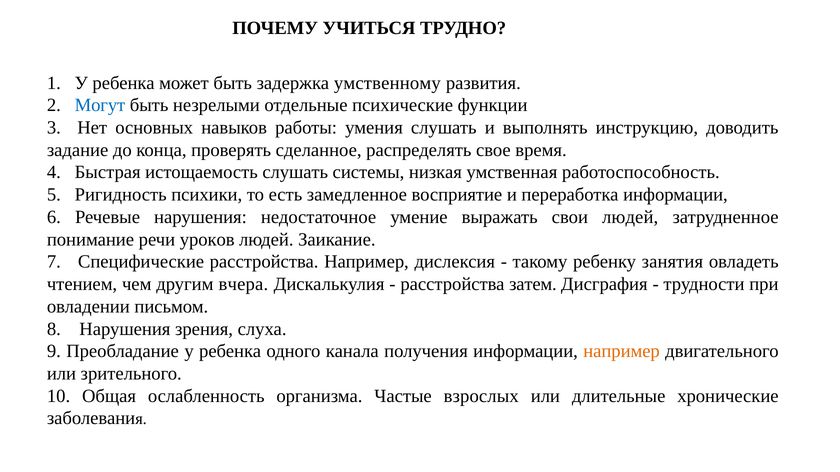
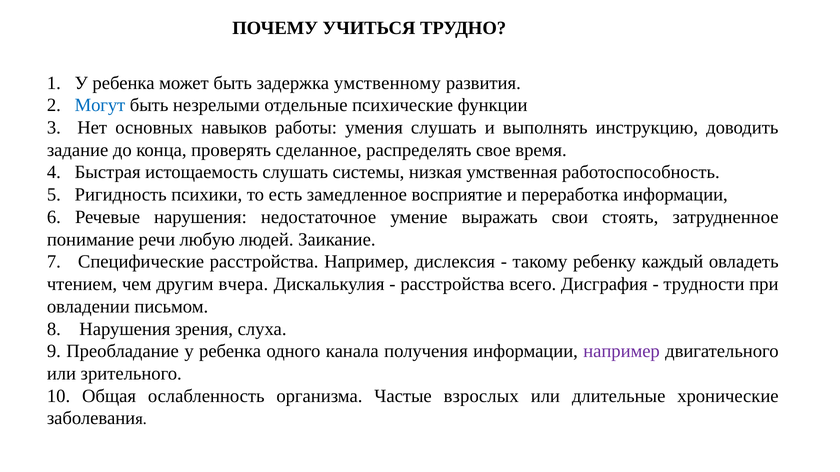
свои людей: людей -> стоять
уроков: уроков -> любую
занятия: занятия -> каждый
затем: затем -> всего
например at (622, 352) colour: orange -> purple
